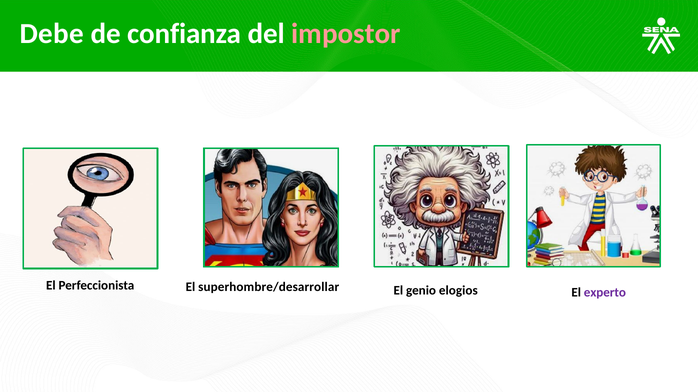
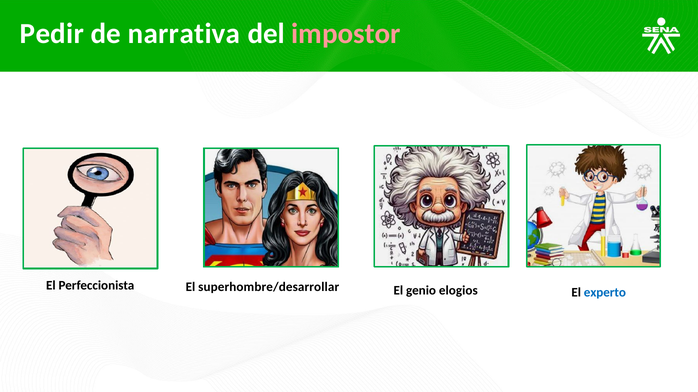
Debe: Debe -> Pedir
confianza: confianza -> narrativa
experto colour: purple -> blue
